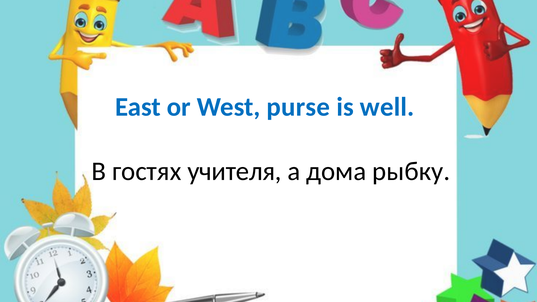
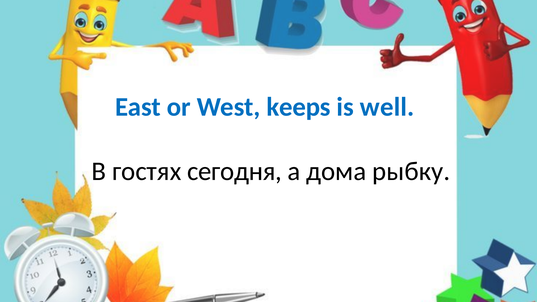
purse: purse -> keeps
учителя: учителя -> сегодня
